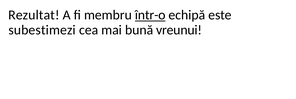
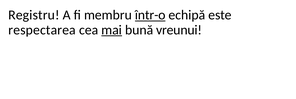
Rezultat: Rezultat -> Registru
subestimezi: subestimezi -> respectarea
mai underline: none -> present
